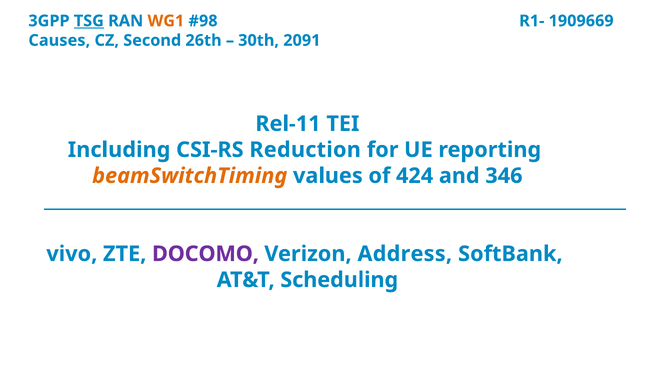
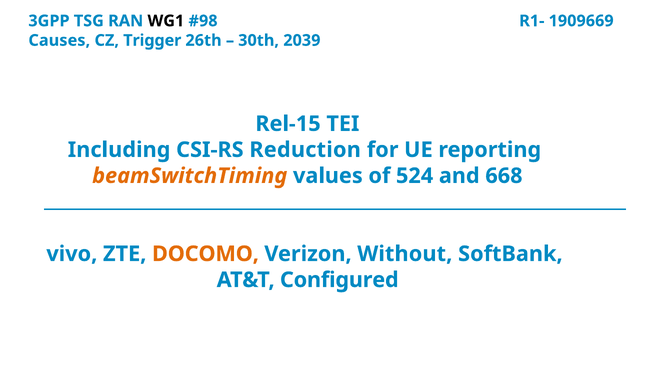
TSG underline: present -> none
WG1 colour: orange -> black
Second: Second -> Trigger
2091: 2091 -> 2039
Rel-11: Rel-11 -> Rel-15
424: 424 -> 524
346: 346 -> 668
DOCOMO colour: purple -> orange
Address: Address -> Without
Scheduling: Scheduling -> Configured
